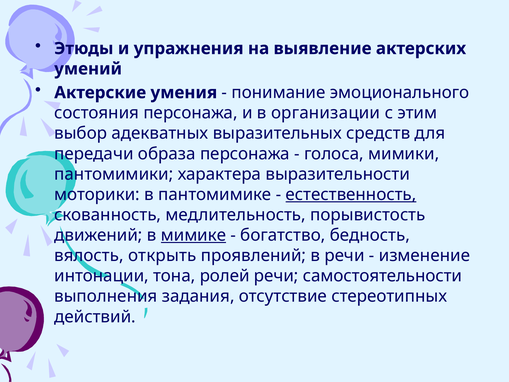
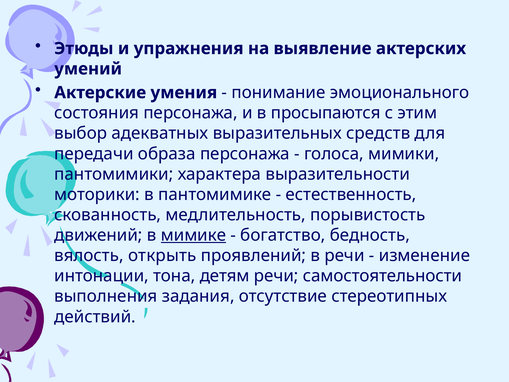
организации: организации -> просыпаются
естественность underline: present -> none
ролей: ролей -> детям
